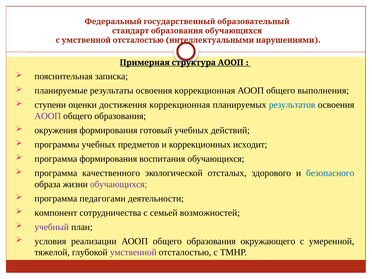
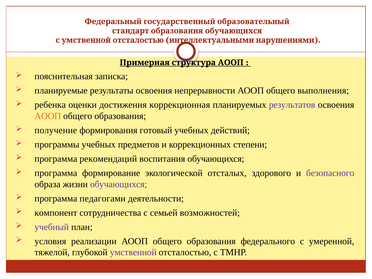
освоения коррекционная: коррекционная -> непрерывности
ступени: ступени -> ребенка
результатов colour: blue -> purple
АООП at (48, 116) colour: purple -> orange
окружения: окружения -> получение
исходит: исходит -> степени
программа формирования: формирования -> рекомендаций
качественного: качественного -> формирование
безопасного colour: blue -> purple
окружающего: окружающего -> федерального
